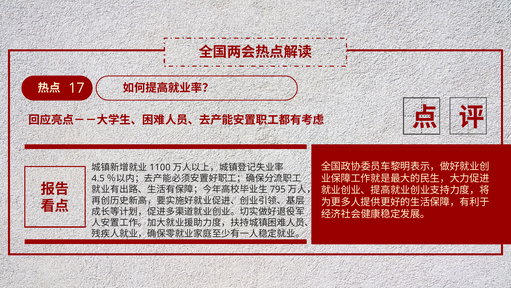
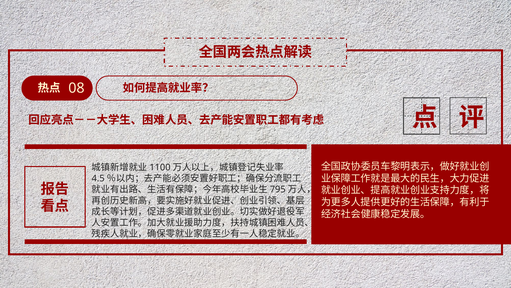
17: 17 -> 08
